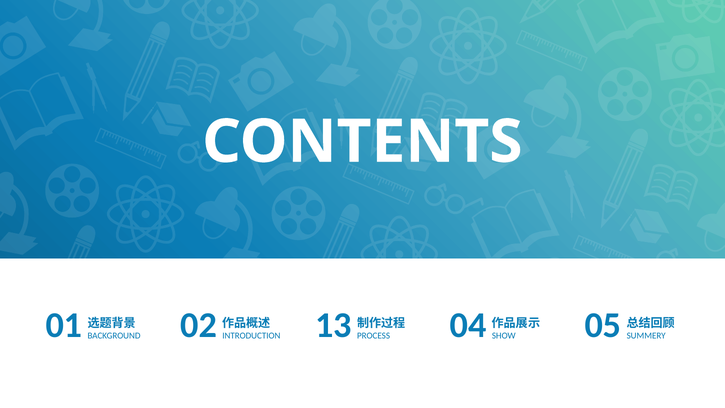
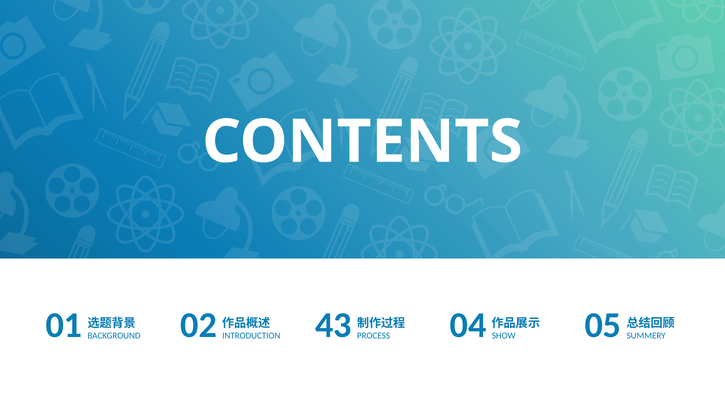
13: 13 -> 43
